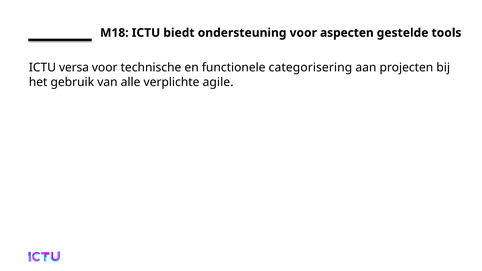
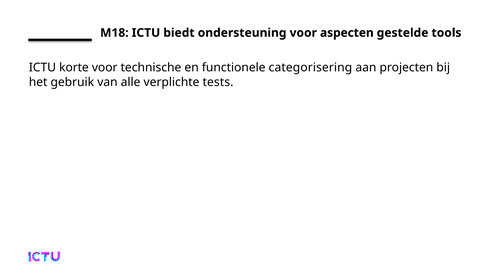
versa: versa -> korte
agile: agile -> tests
